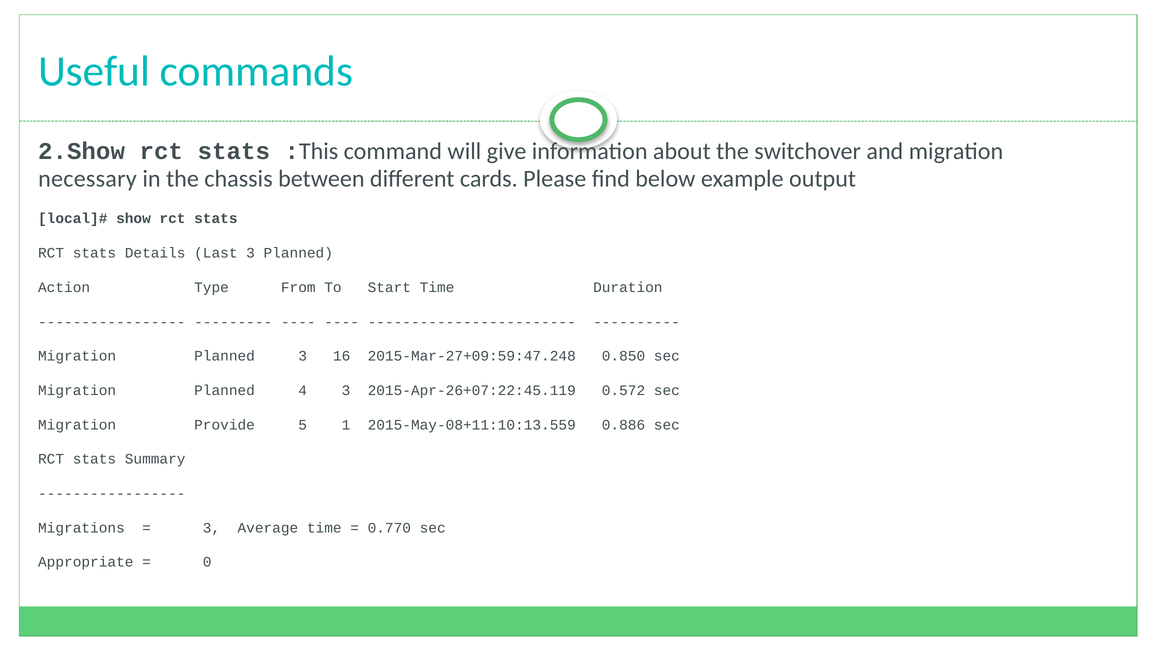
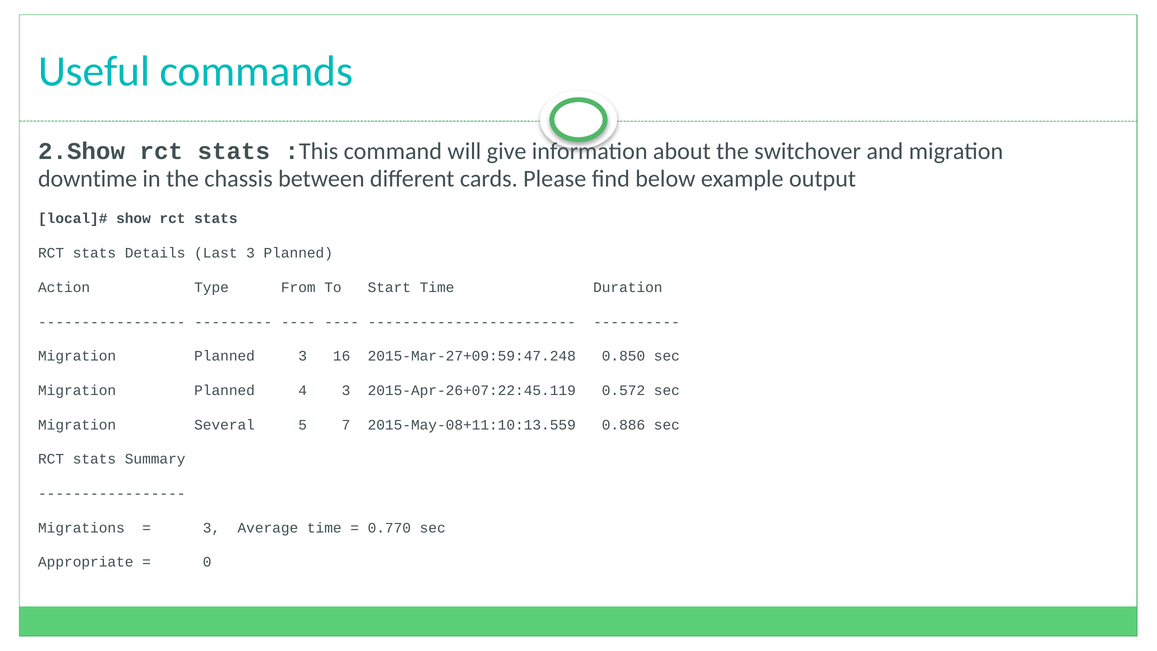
necessary: necessary -> downtime
Provide: Provide -> Several
1: 1 -> 7
